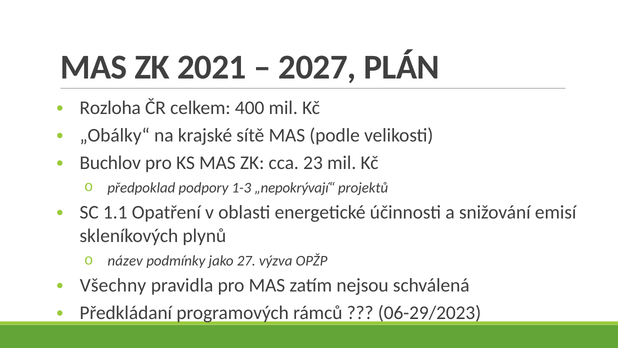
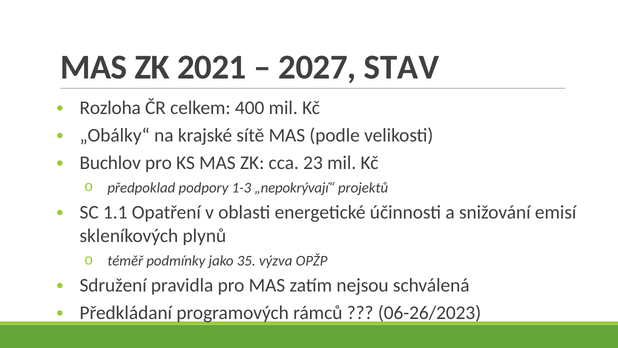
PLÁN: PLÁN -> STAV
název: název -> téměř
27: 27 -> 35
Všechny: Všechny -> Sdružení
06-29/2023: 06-29/2023 -> 06-26/2023
